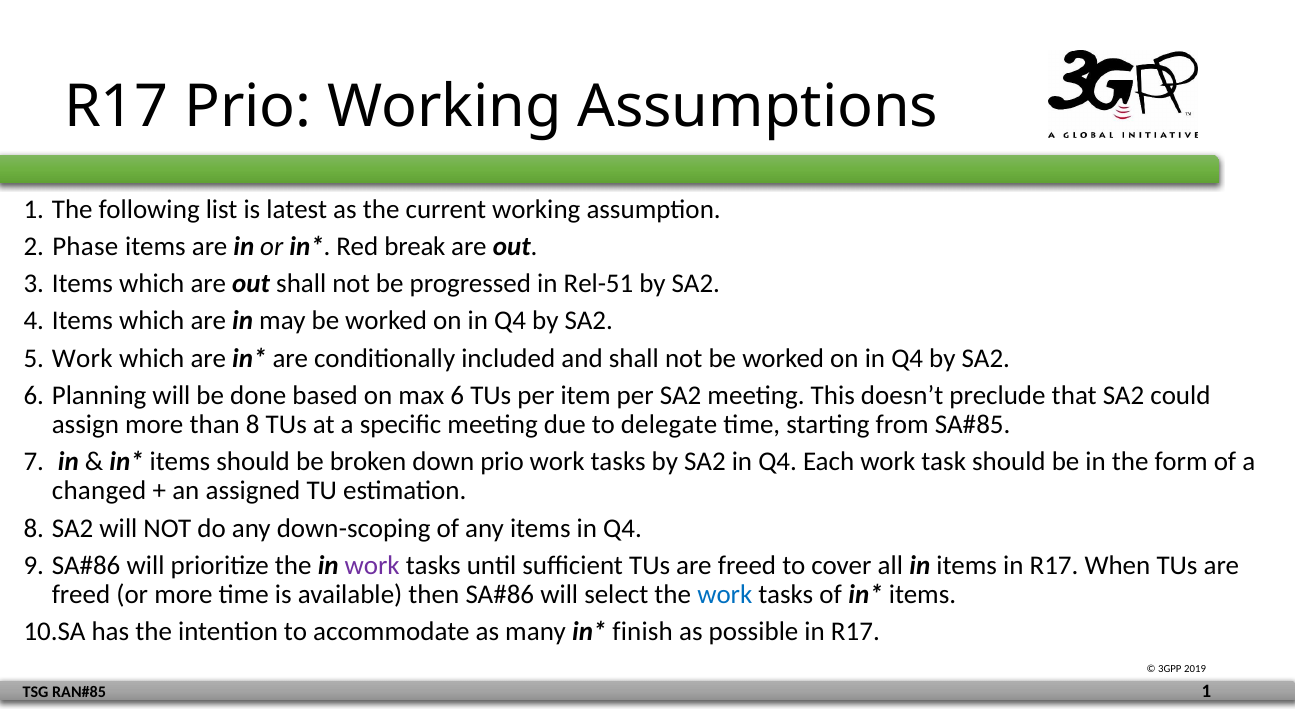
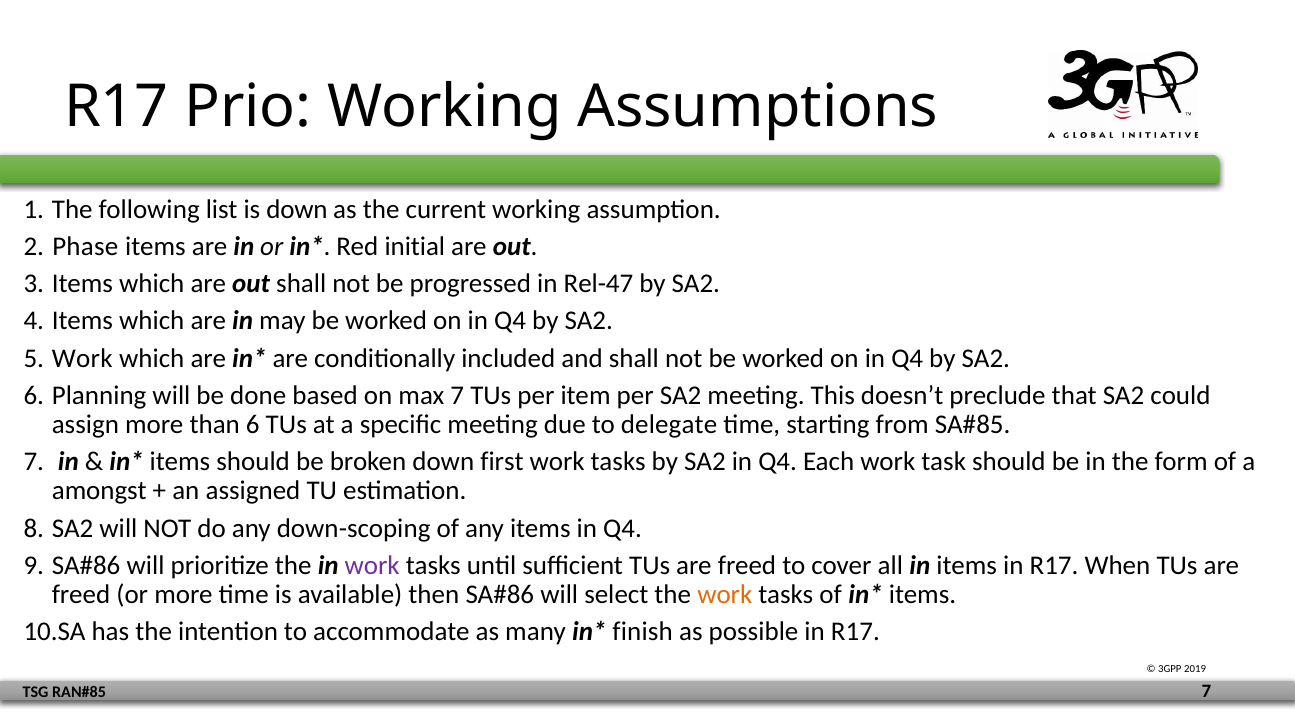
is latest: latest -> down
break: break -> initial
Rel-51: Rel-51 -> Rel-47
max 6: 6 -> 7
than 8: 8 -> 6
down prio: prio -> first
changed: changed -> amongst
work at (725, 595) colour: blue -> orange
1 at (1206, 692): 1 -> 7
